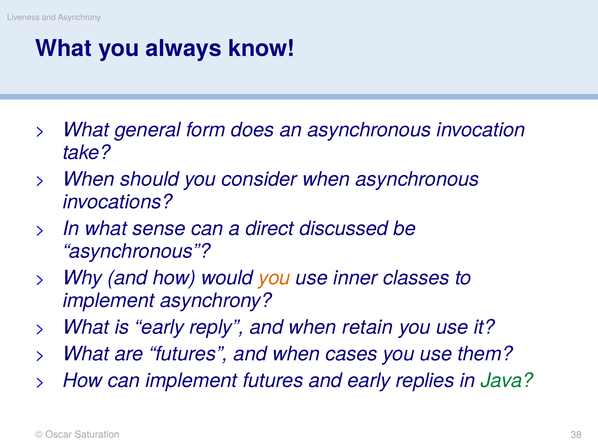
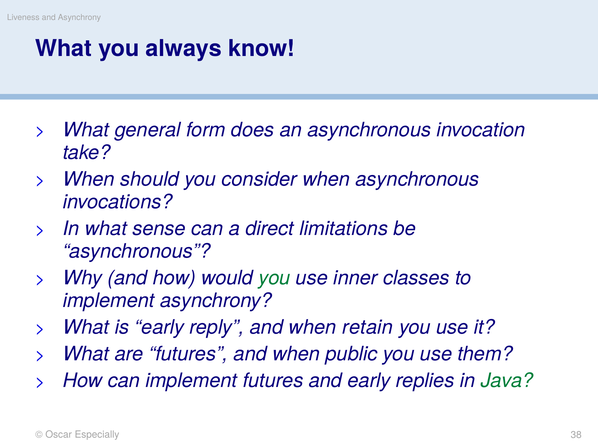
discussed: discussed -> limitations
you at (274, 278) colour: orange -> green
cases: cases -> public
Saturation: Saturation -> Especially
